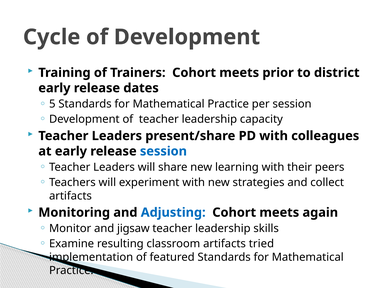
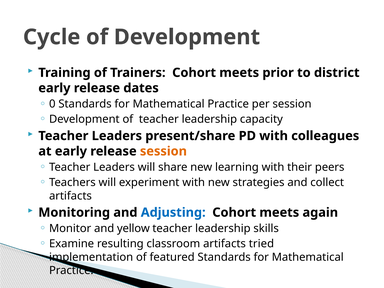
5: 5 -> 0
session at (163, 151) colour: blue -> orange
jigsaw: jigsaw -> yellow
